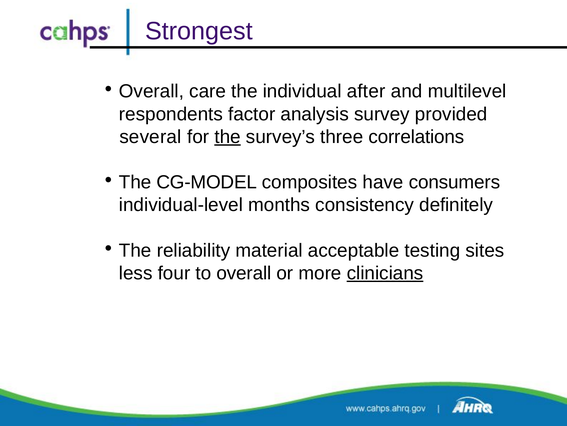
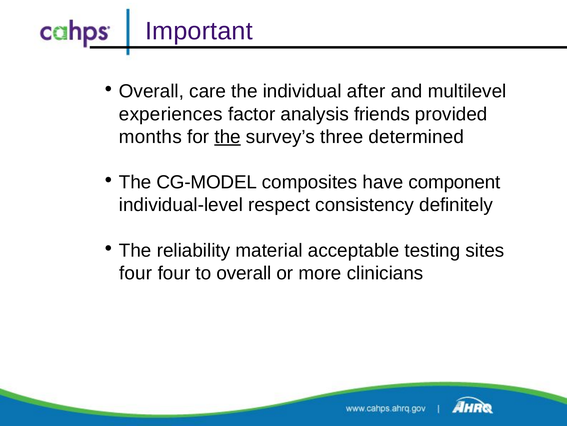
Strongest: Strongest -> Important
respondents: respondents -> experiences
survey: survey -> friends
several: several -> months
correlations: correlations -> determined
consumers: consumers -> component
months: months -> respect
less at (136, 273): less -> four
clinicians underline: present -> none
